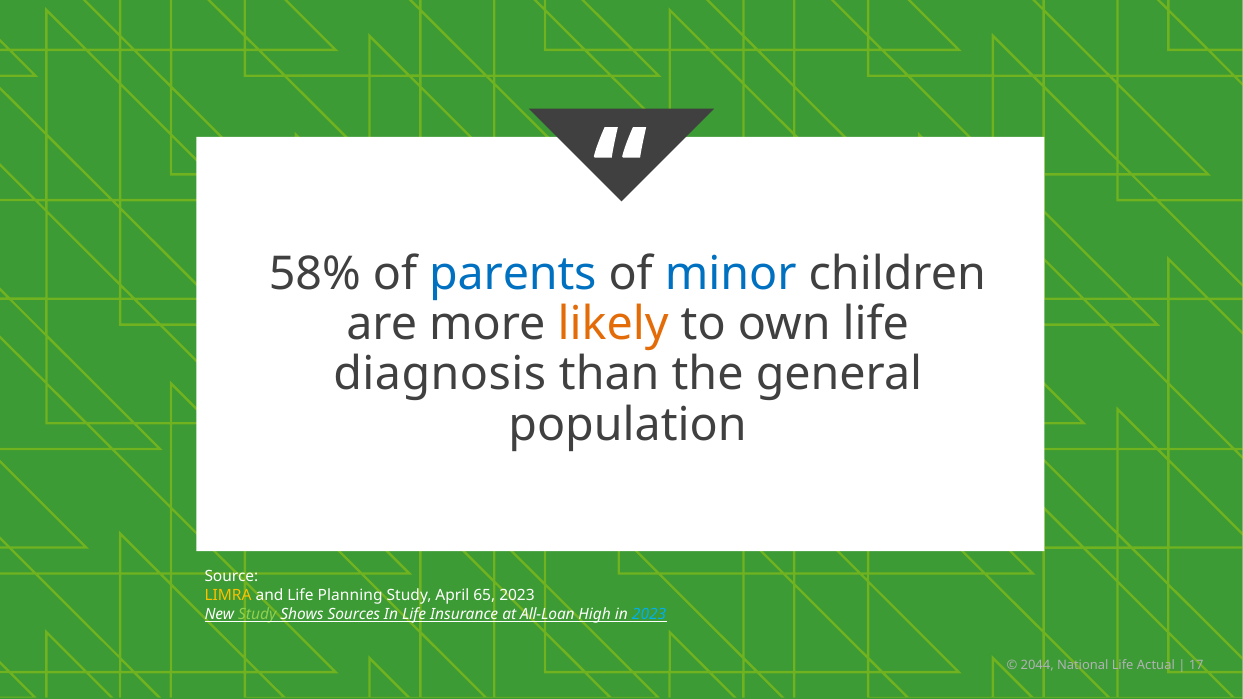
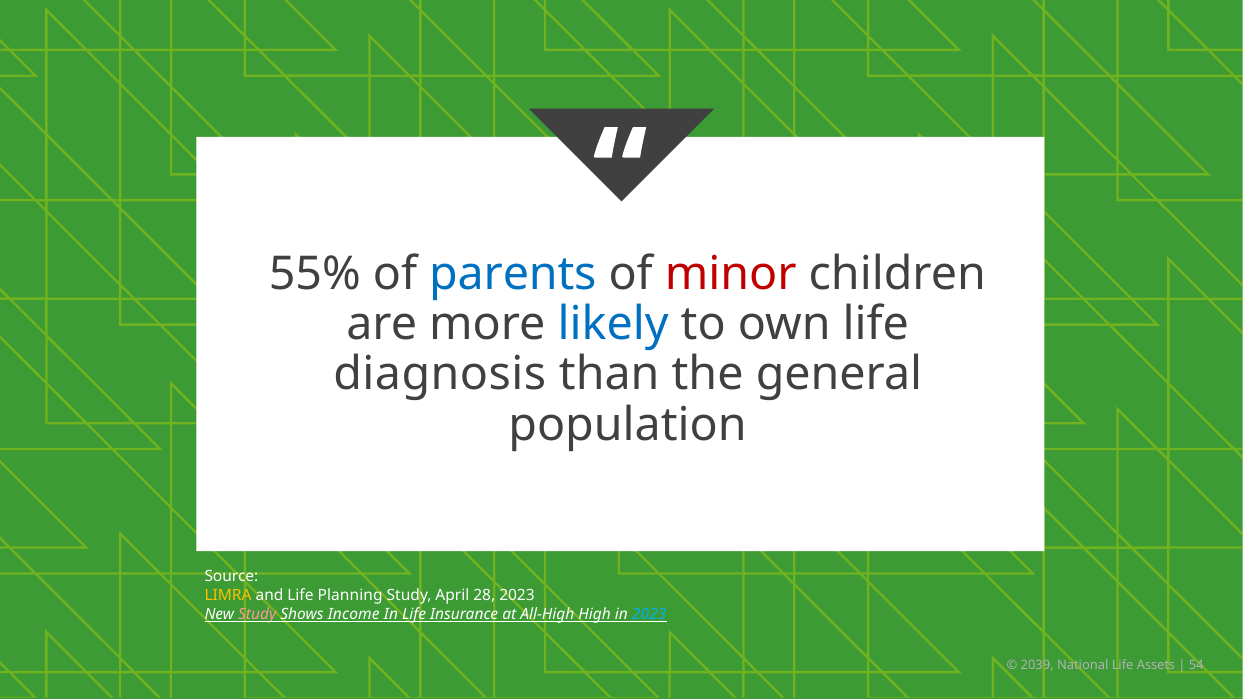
58%: 58% -> 55%
minor colour: blue -> red
likely colour: orange -> blue
65: 65 -> 28
Study at (257, 614) colour: light green -> pink
Sources: Sources -> Income
All-Loan: All-Loan -> All-High
2044: 2044 -> 2039
Actual: Actual -> Assets
17: 17 -> 54
